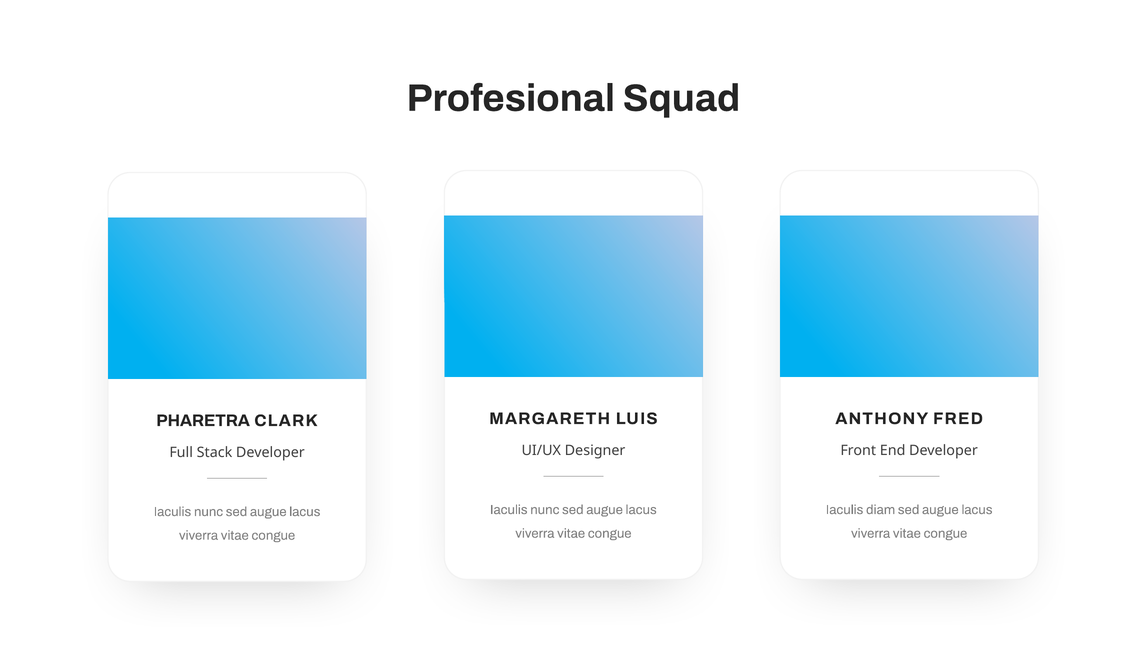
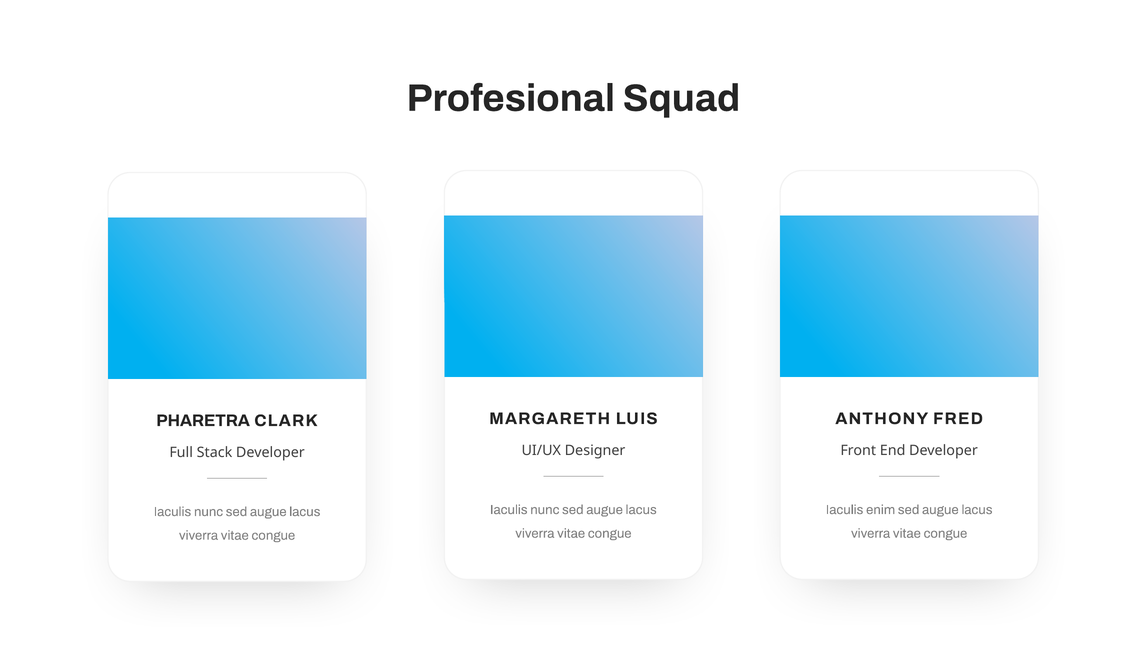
diam: diam -> enim
